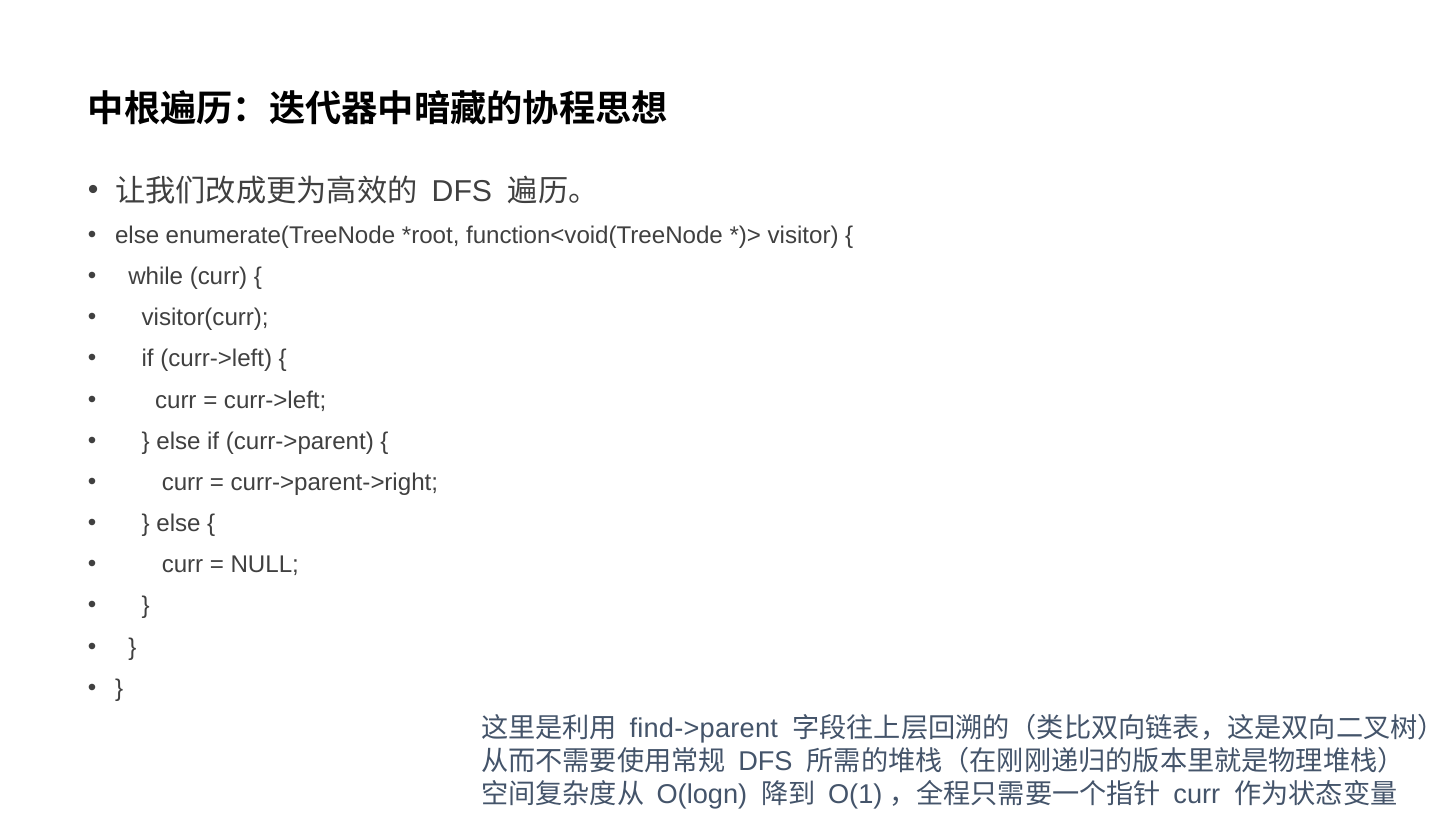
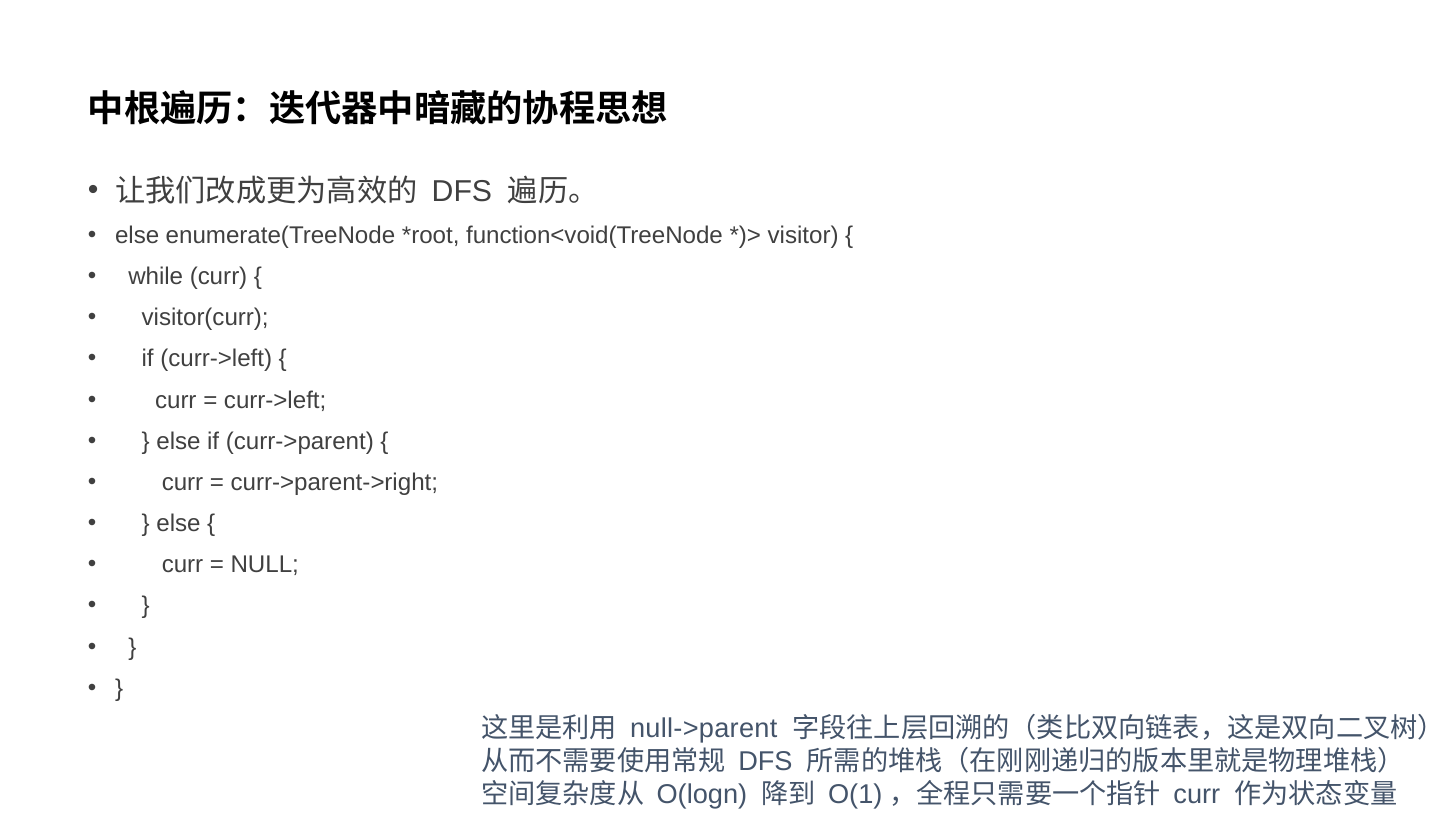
find->parent: find->parent -> null->parent
